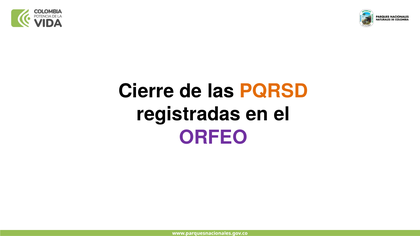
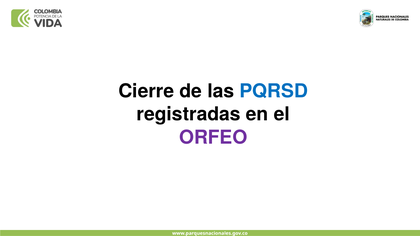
PQRSD colour: orange -> blue
